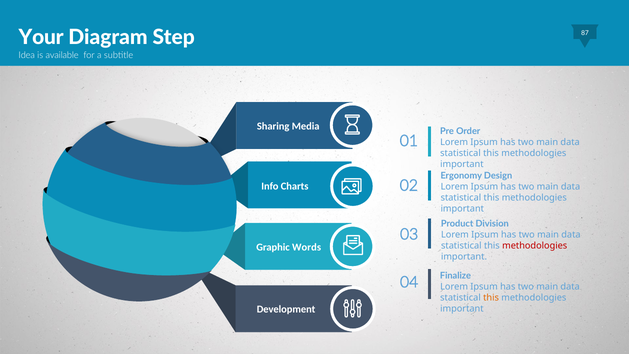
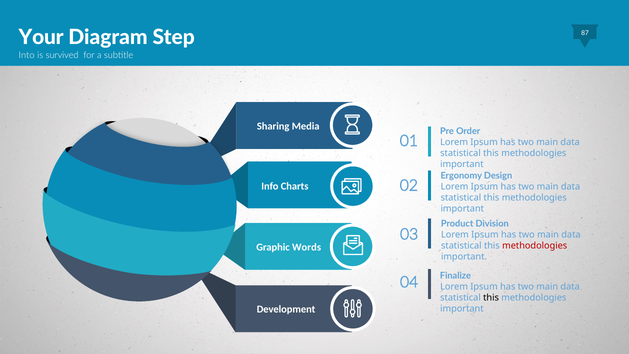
Idea: Idea -> Into
available: available -> survived
this at (491, 298) colour: orange -> black
